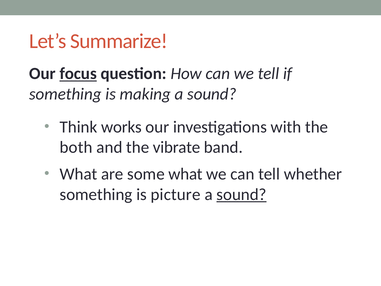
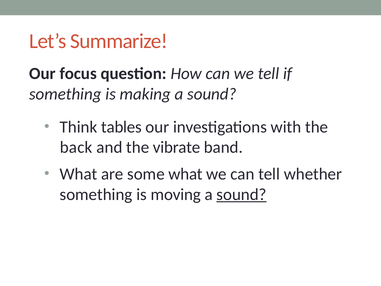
focus underline: present -> none
works: works -> tables
both: both -> back
picture: picture -> moving
